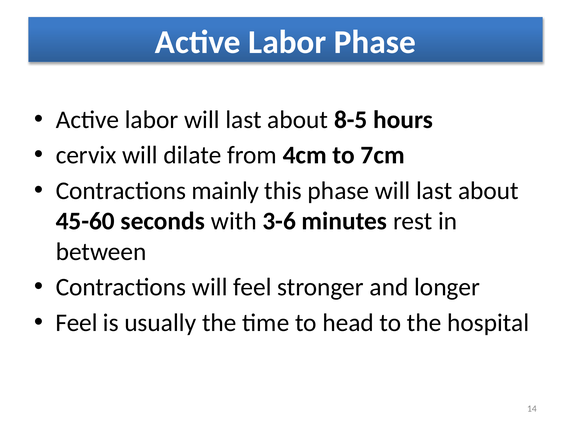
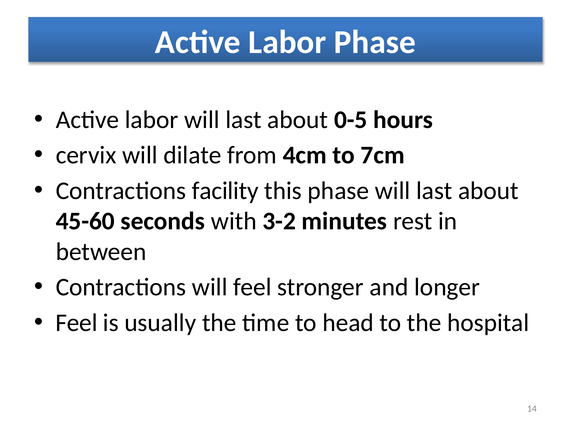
8-5: 8-5 -> 0-5
mainly: mainly -> facility
3-6: 3-6 -> 3-2
